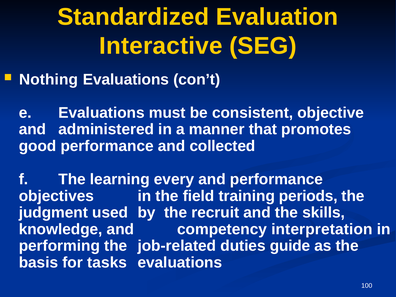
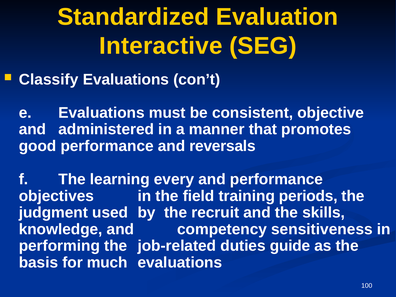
Nothing: Nothing -> Classify
collected: collected -> reversals
interpretation: interpretation -> sensitiveness
tasks: tasks -> much
